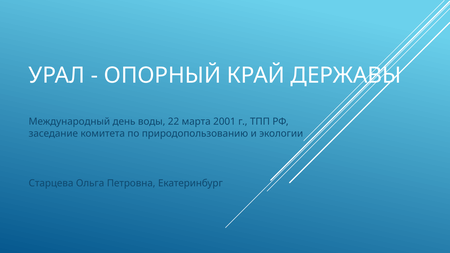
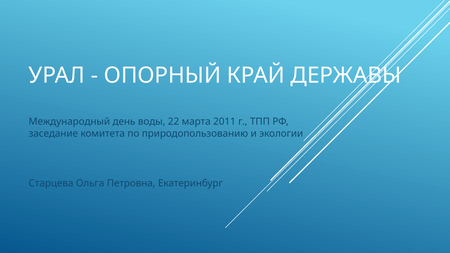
2001: 2001 -> 2011
